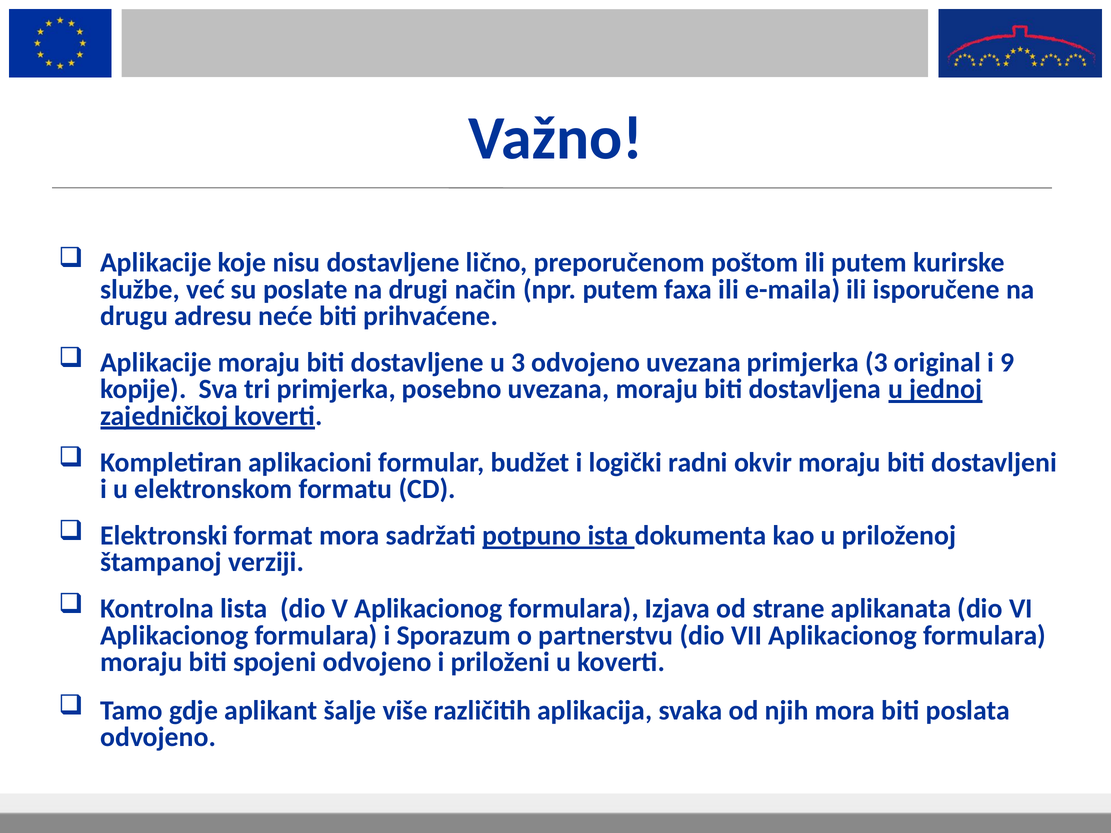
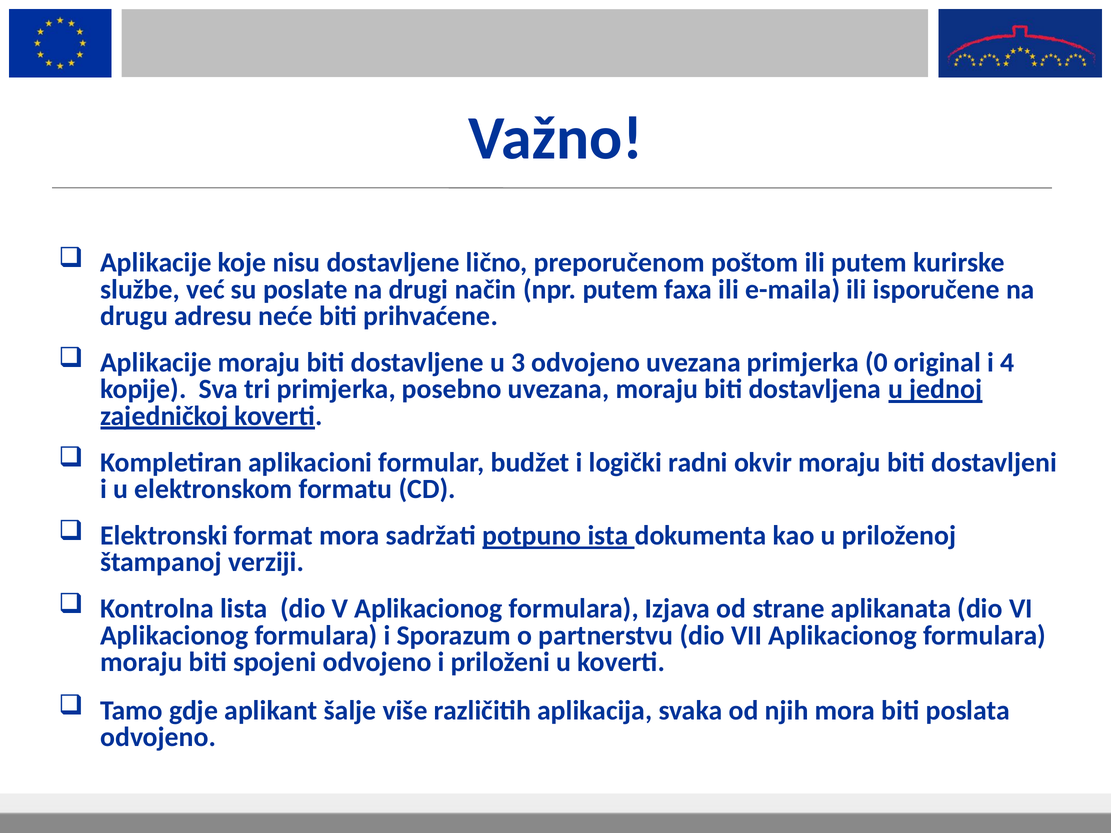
primjerka 3: 3 -> 0
9: 9 -> 4
